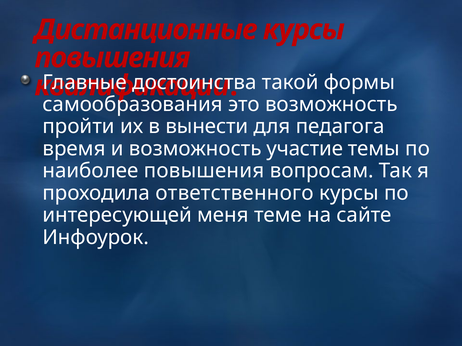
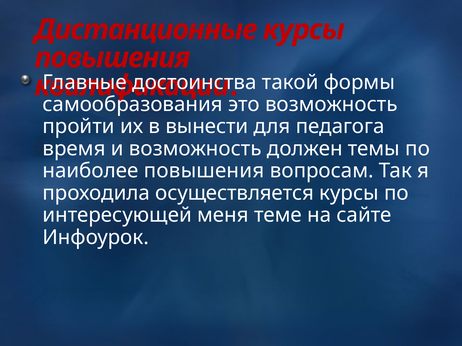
участие: участие -> должен
ответственного: ответственного -> осуществляется
